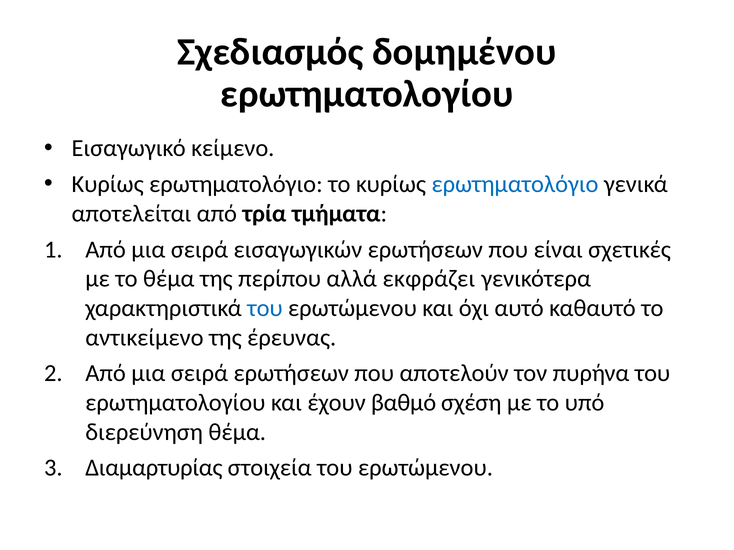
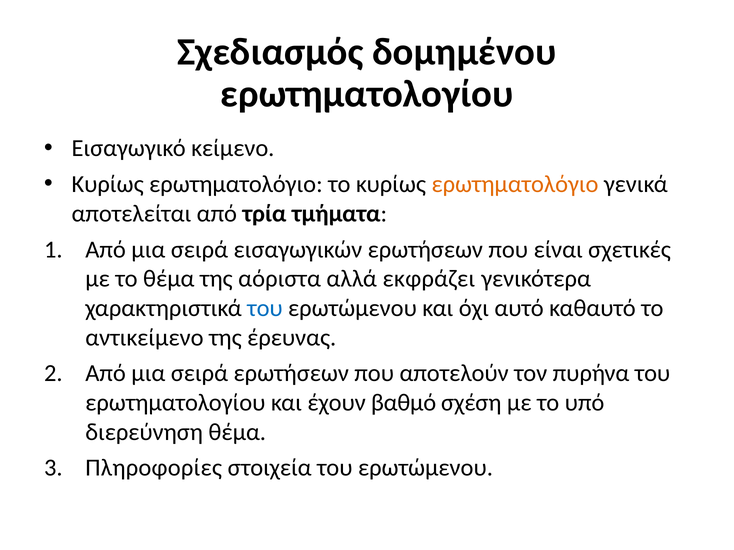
ερωτηματολόγιο at (515, 184) colour: blue -> orange
περίπου: περίπου -> αόριστα
Διαμαρτυρίας: Διαμαρτυρίας -> Πληροφορίες
